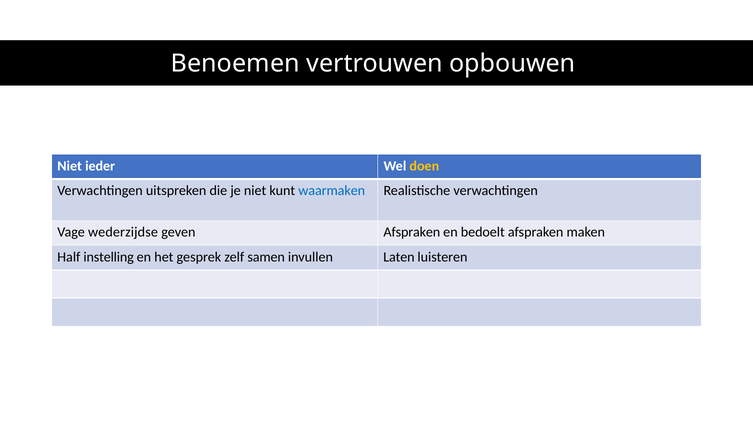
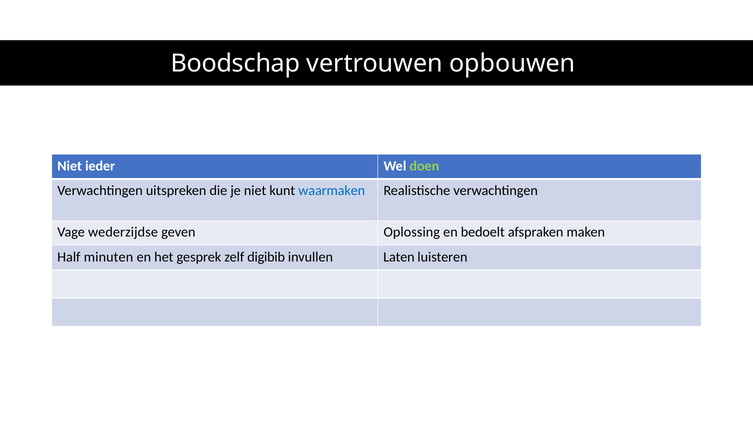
Benoemen: Benoemen -> Boodschap
doen colour: yellow -> light green
geven Afspraken: Afspraken -> Oplossing
instelling: instelling -> minuten
samen: samen -> digibib
